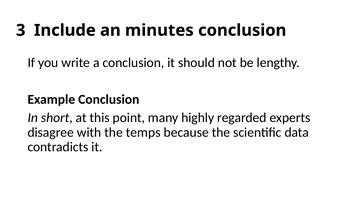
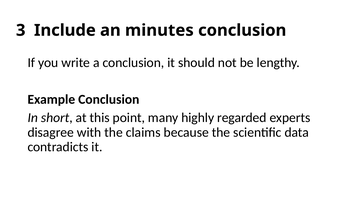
temps: temps -> claims
